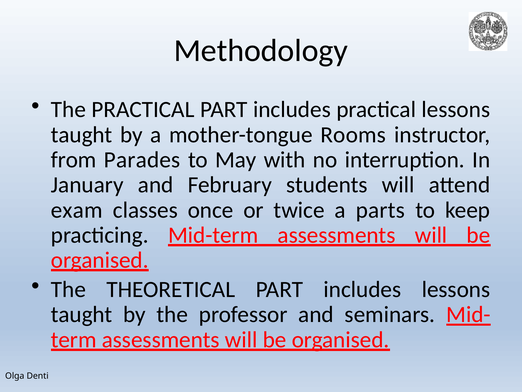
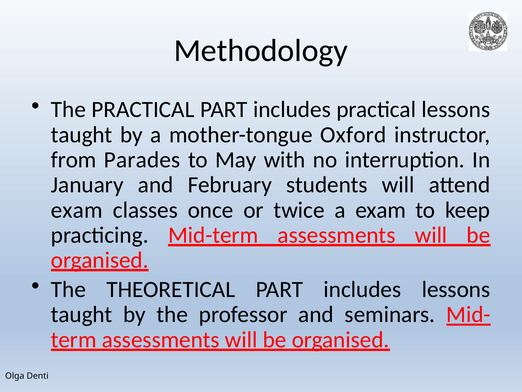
Rooms: Rooms -> Oxford
a parts: parts -> exam
